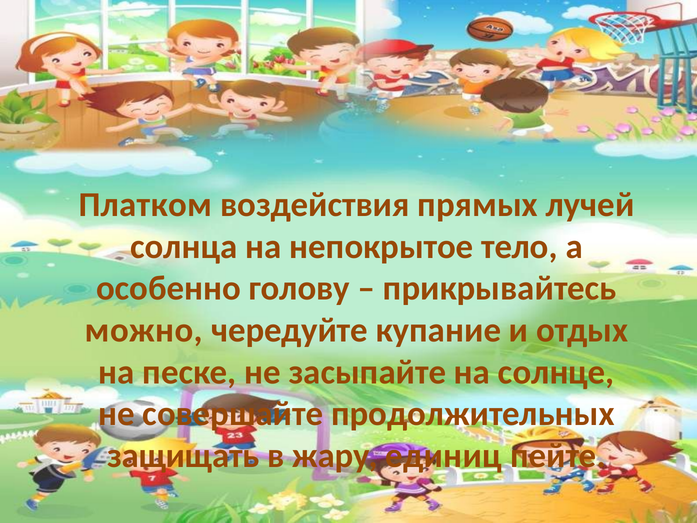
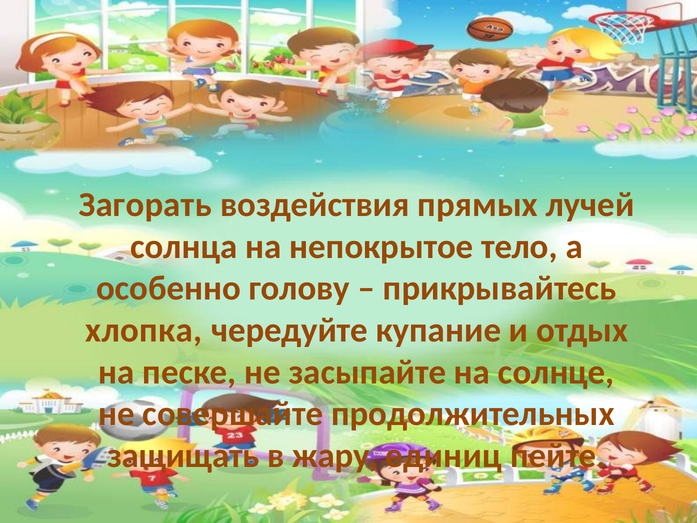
Платком: Платком -> Загорать
можно: можно -> хлопка
